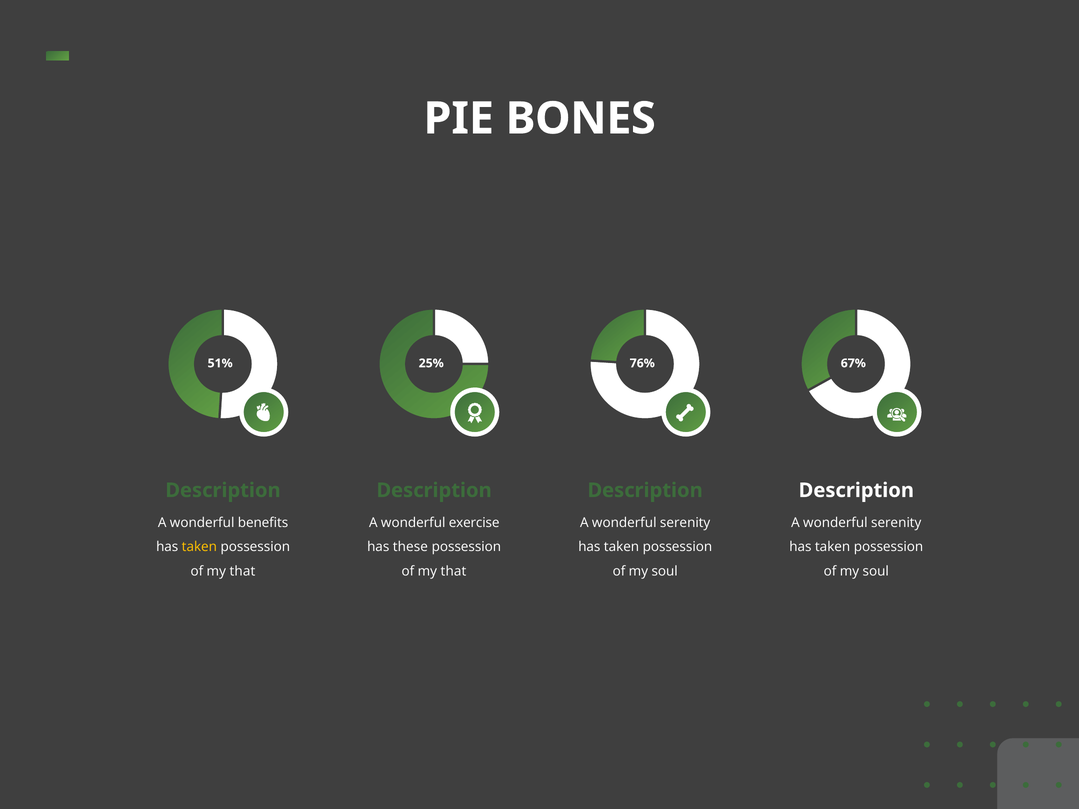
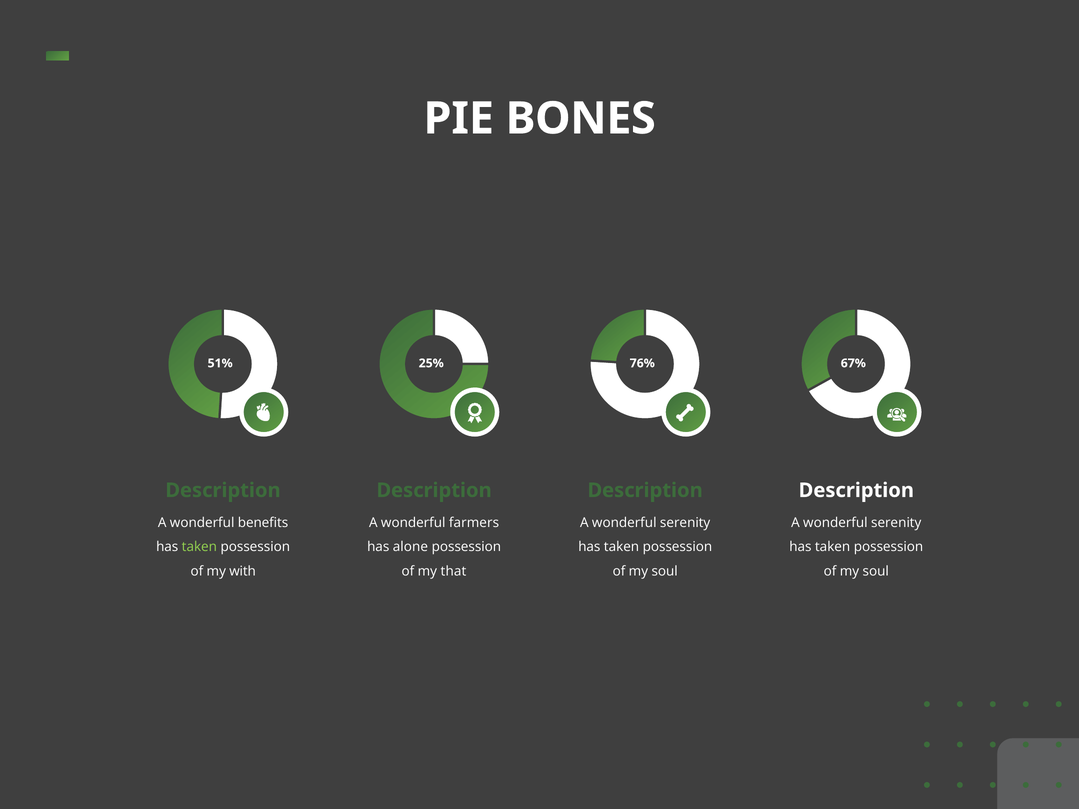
exercise: exercise -> farmers
taken at (199, 547) colour: yellow -> light green
these: these -> alone
that at (242, 571): that -> with
